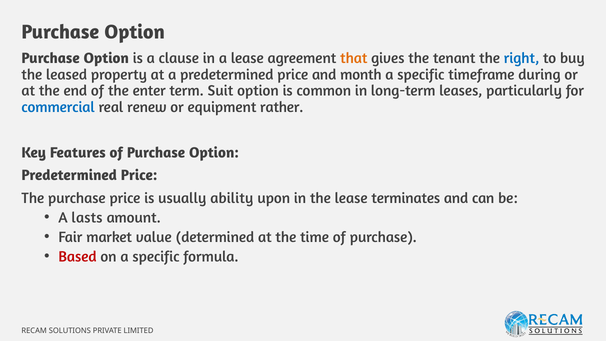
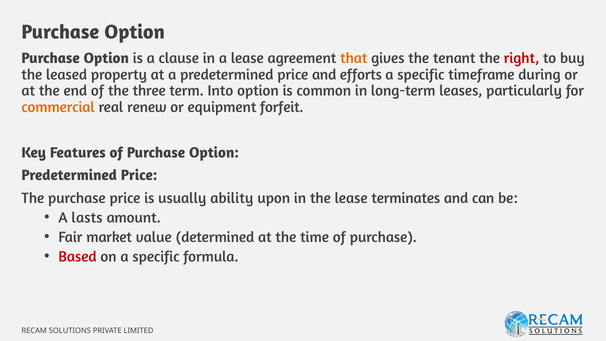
right colour: blue -> red
month: month -> efforts
enter: enter -> three
Suit: Suit -> Into
commercial colour: blue -> orange
rather: rather -> forfeit
